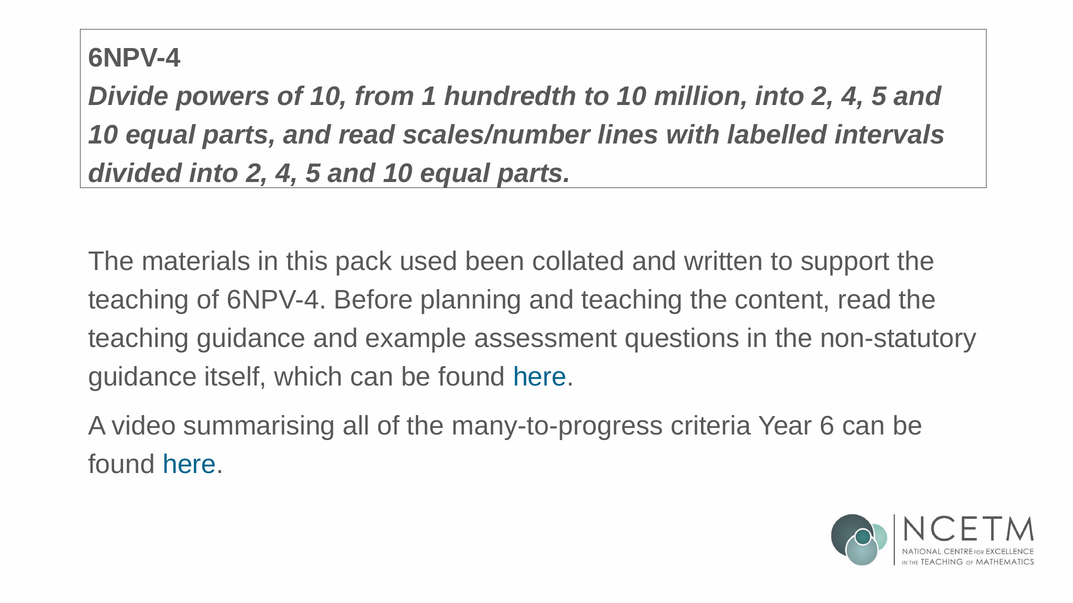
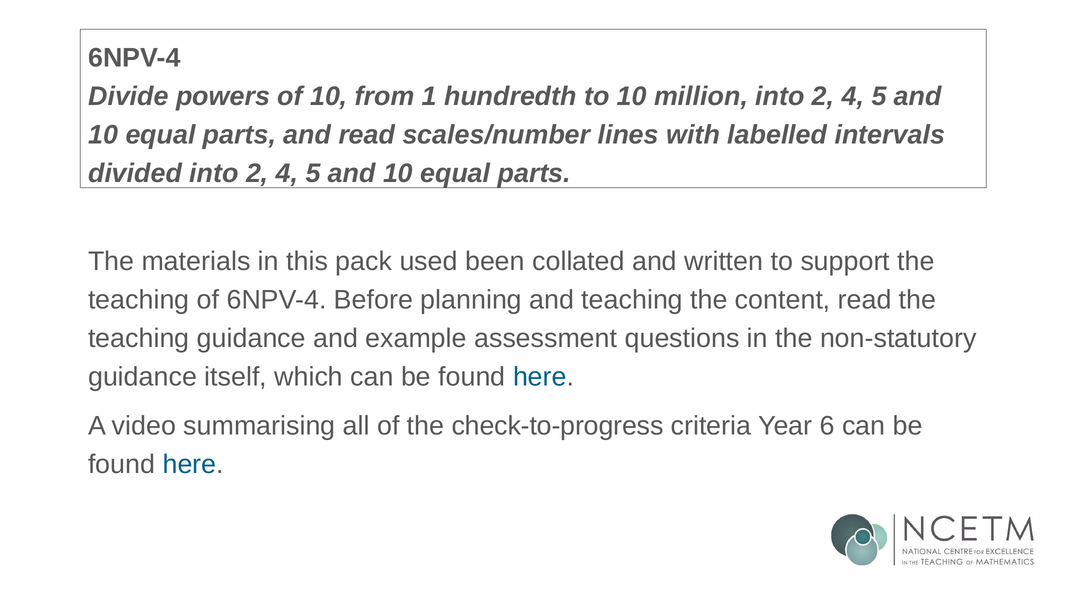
many-to-progress: many-to-progress -> check-to-progress
